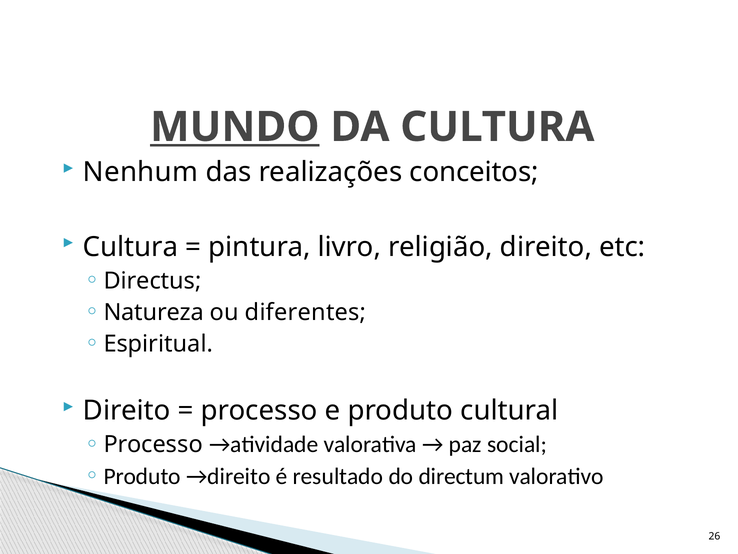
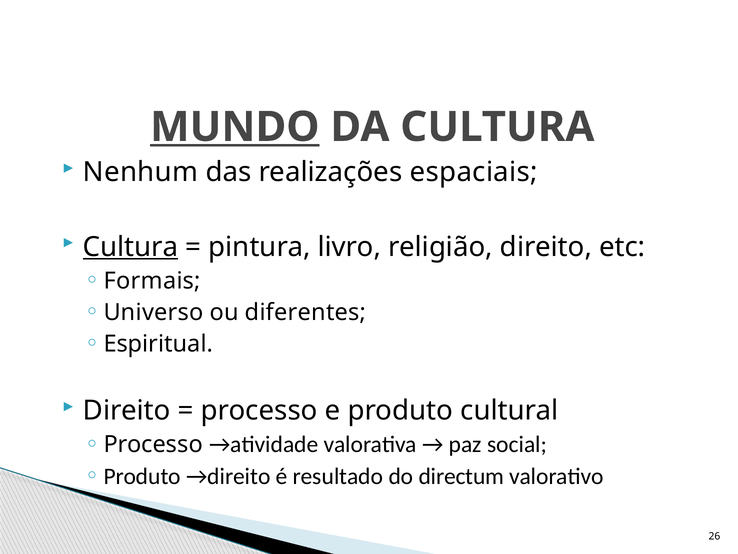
conceitos: conceitos -> espaciais
Cultura at (131, 247) underline: none -> present
Directus: Directus -> Formais
Natureza: Natureza -> Universo
